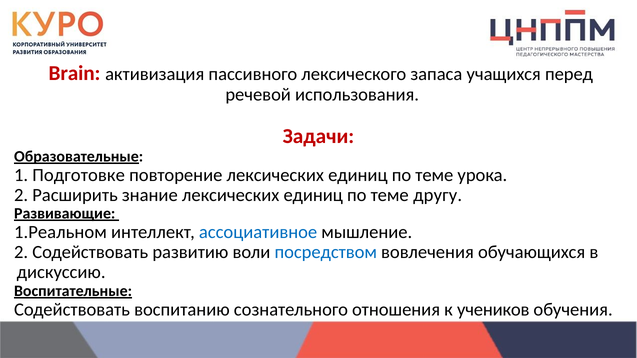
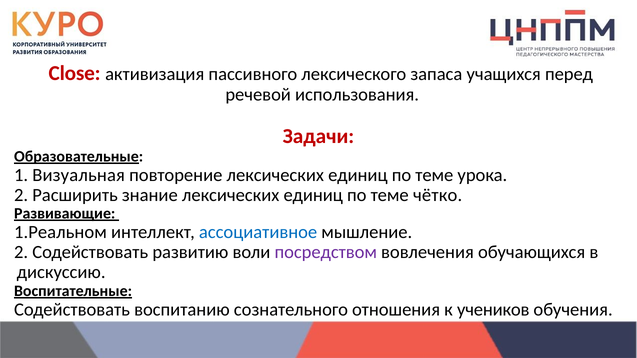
Brain: Brain -> Close
Подготовке: Подготовке -> Визуальная
другу: другу -> чётко
посредством colour: blue -> purple
